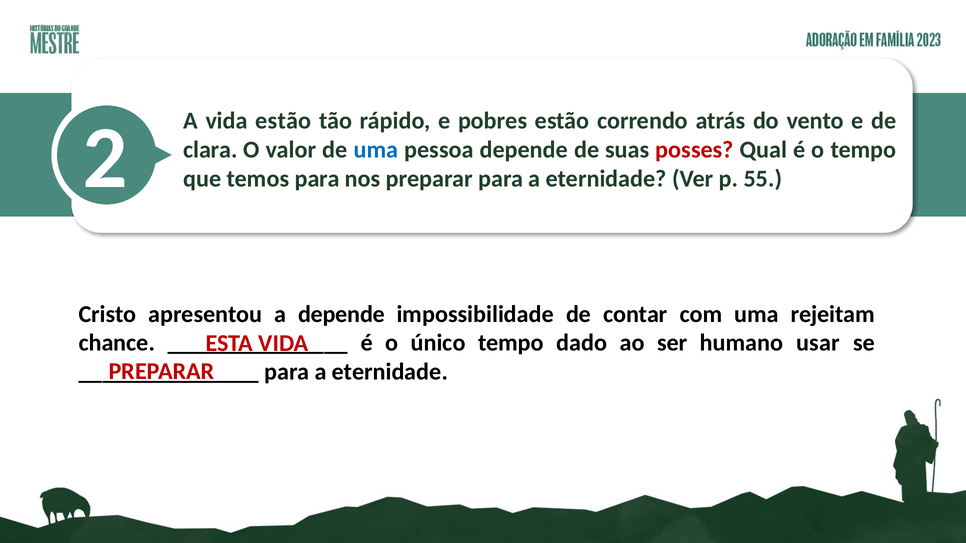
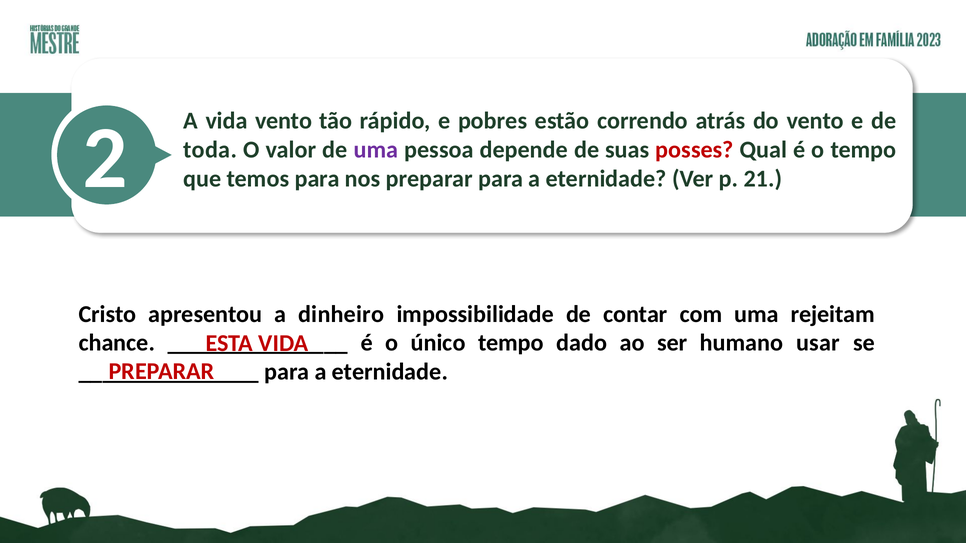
vida estão: estão -> vento
clara: clara -> toda
uma at (376, 150) colour: blue -> purple
55: 55 -> 21
a depende: depende -> dinheiro
